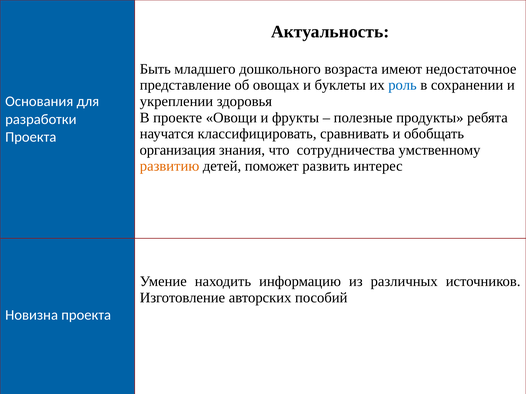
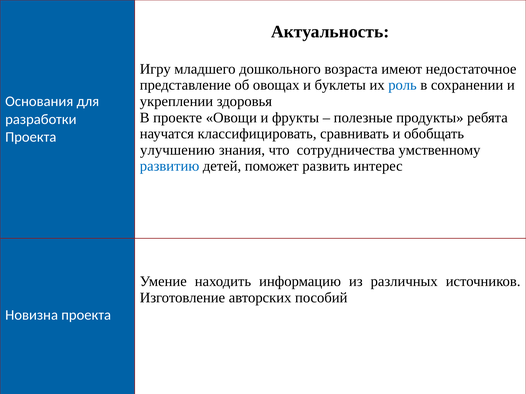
Быть: Быть -> Игру
организация: организация -> улучшению
развитию colour: orange -> blue
